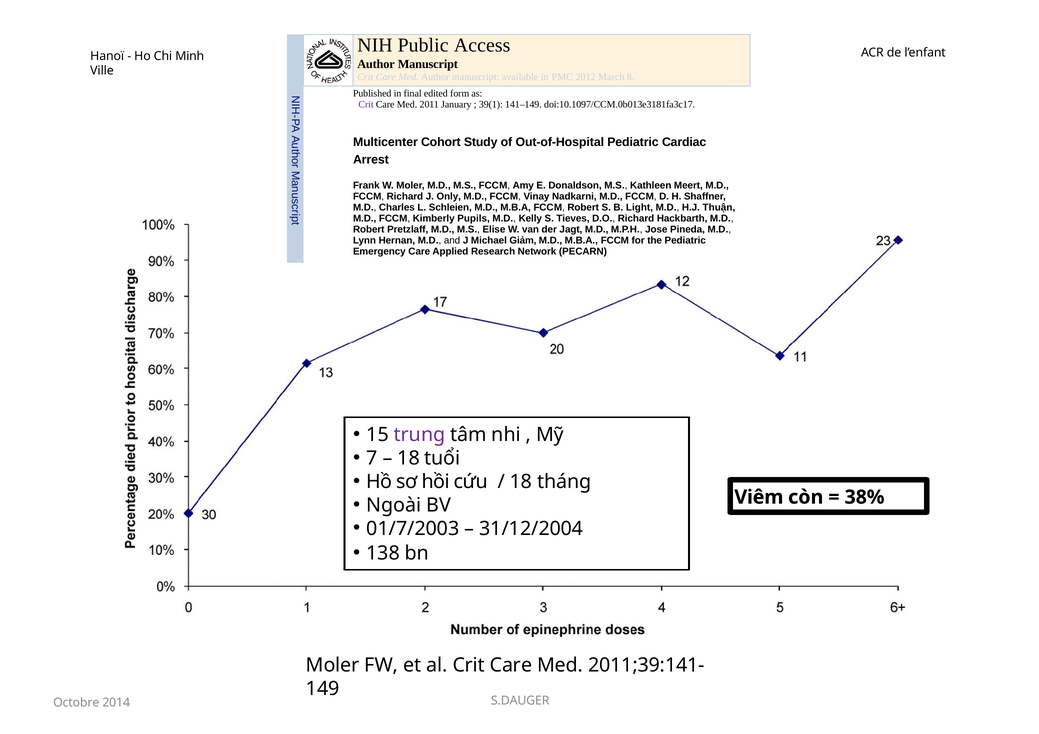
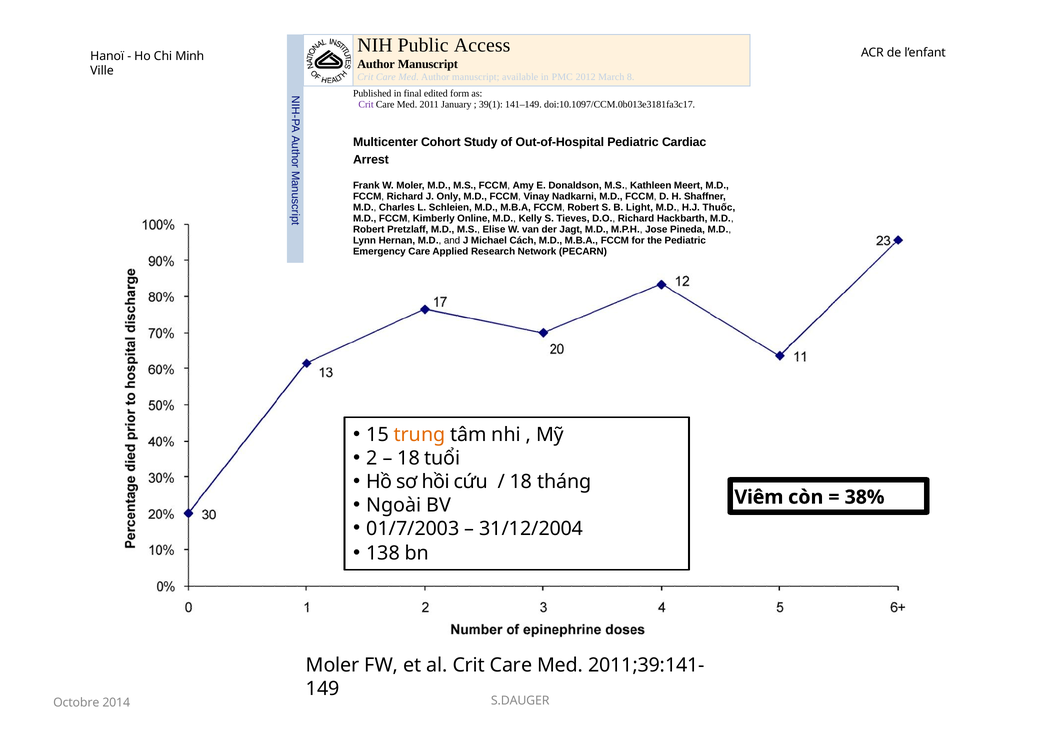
Thuận: Thuận -> Thuốc
Pupils: Pupils -> Online
Giảm: Giảm -> Cách
trung colour: purple -> orange
7: 7 -> 2
